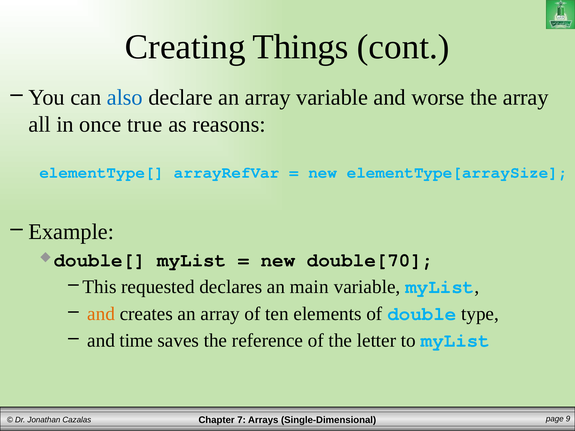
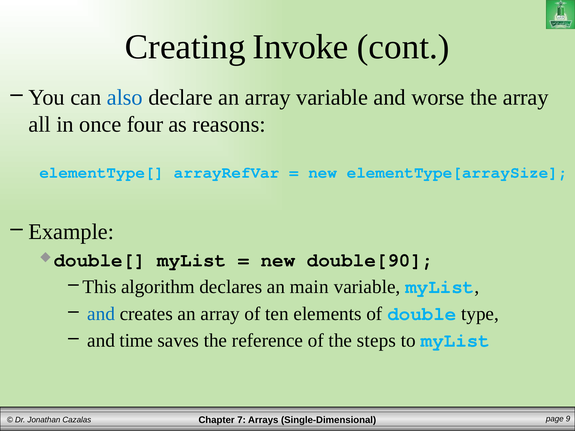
Things: Things -> Invoke
true: true -> four
double[70: double[70 -> double[90
requested: requested -> algorithm
and at (101, 314) colour: orange -> blue
letter: letter -> steps
